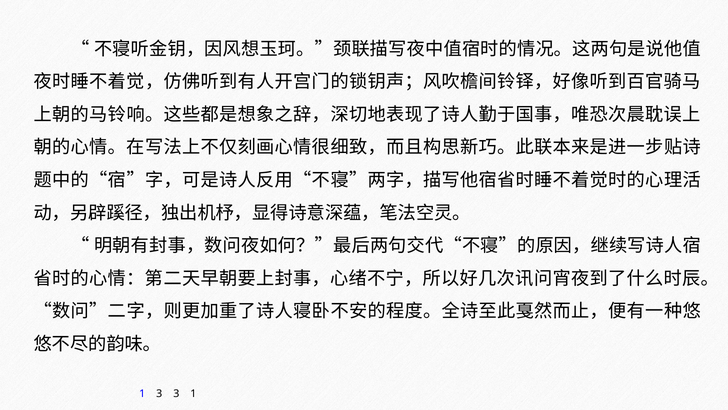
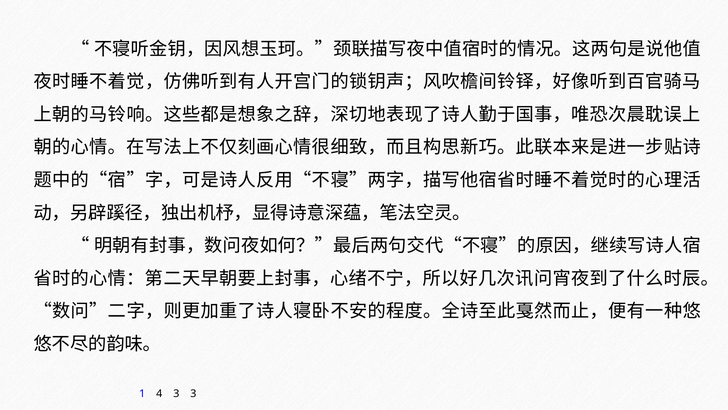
1 3: 3 -> 4
3 1: 1 -> 3
